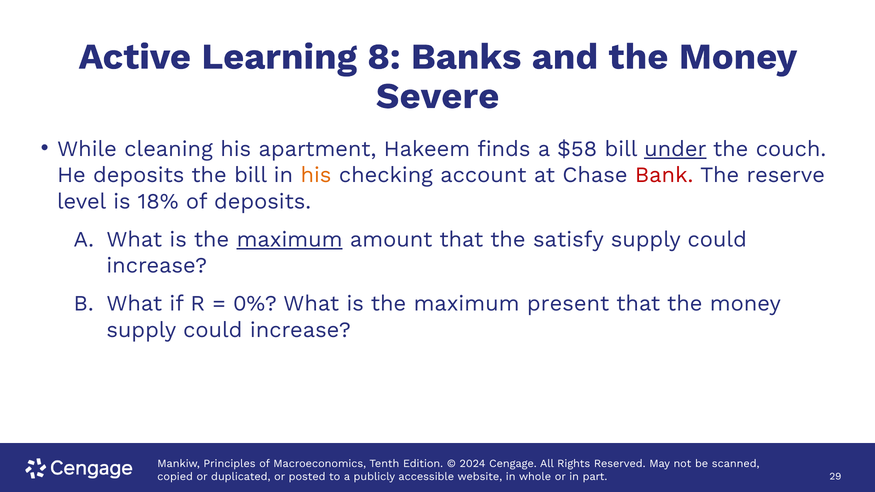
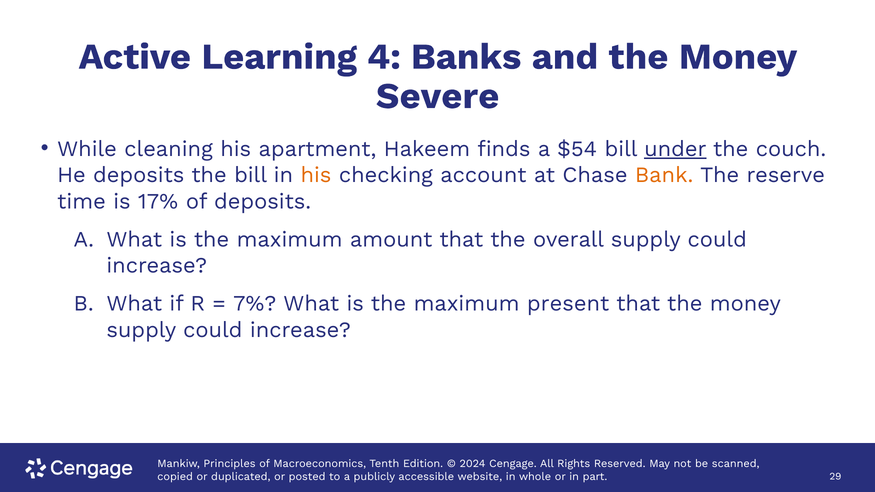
8: 8 -> 4
$58: $58 -> $54
Bank colour: red -> orange
level: level -> time
18%: 18% -> 17%
maximum at (290, 240) underline: present -> none
satisfy: satisfy -> overall
0%: 0% -> 7%
